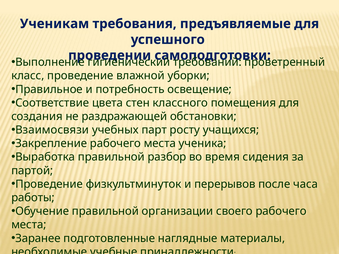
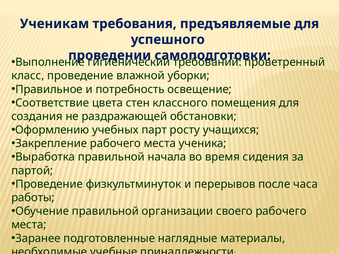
Взаимосвязи: Взаимосвязи -> Оформлению
разбор: разбор -> начала
